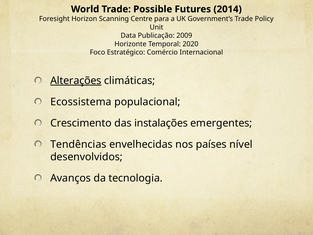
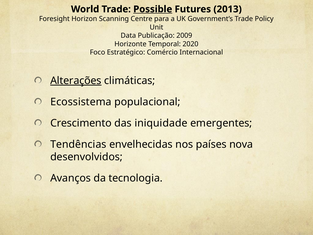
Possible underline: none -> present
2014: 2014 -> 2013
instalações: instalações -> iniquidade
nível: nível -> nova
